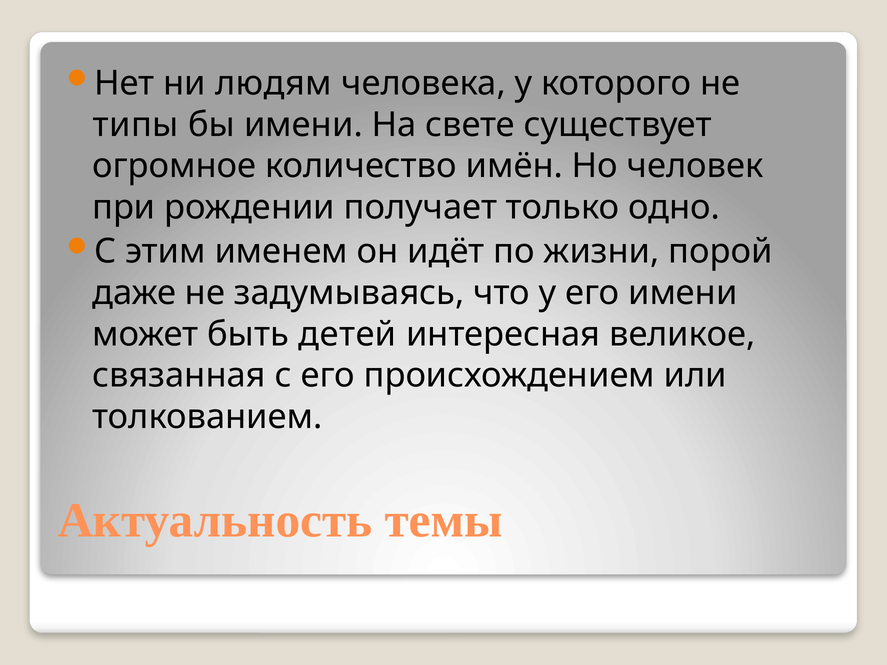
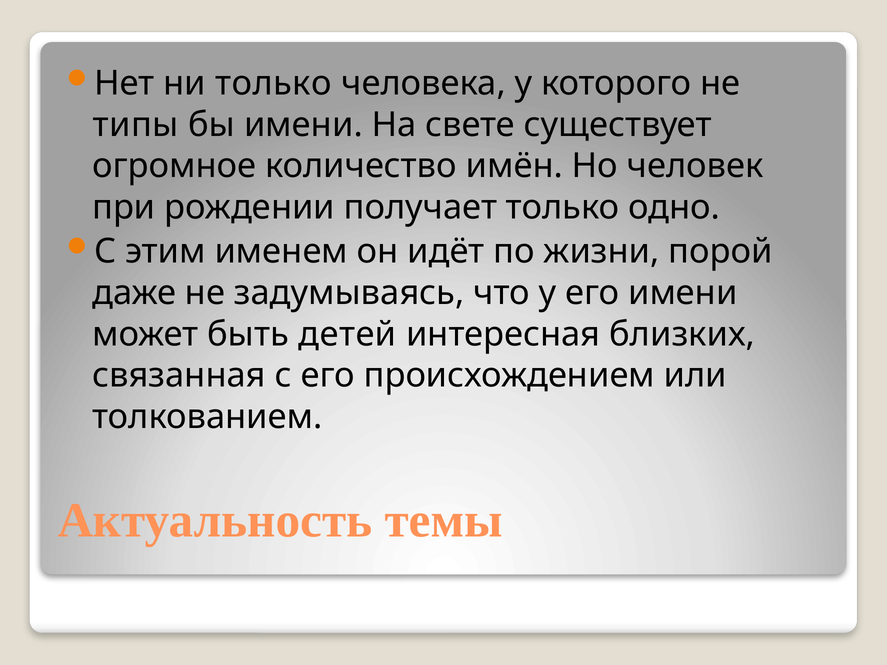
ни людям: людям -> только
великое: великое -> близких
